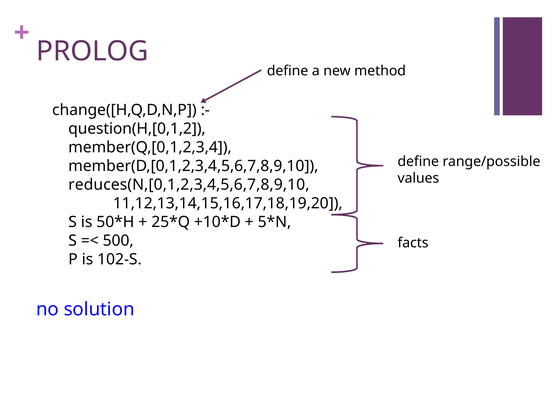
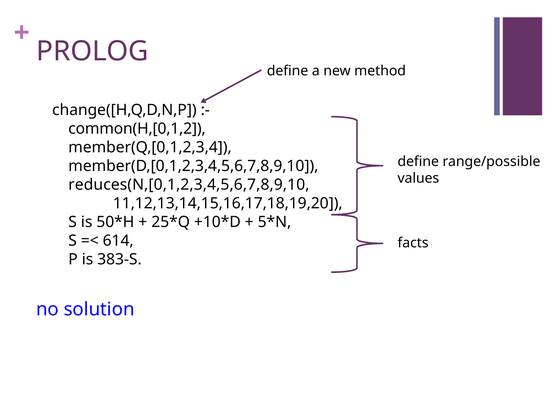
question(H,[0,1,2: question(H,[0,1,2 -> common(H,[0,1,2
500: 500 -> 614
102-S: 102-S -> 383-S
